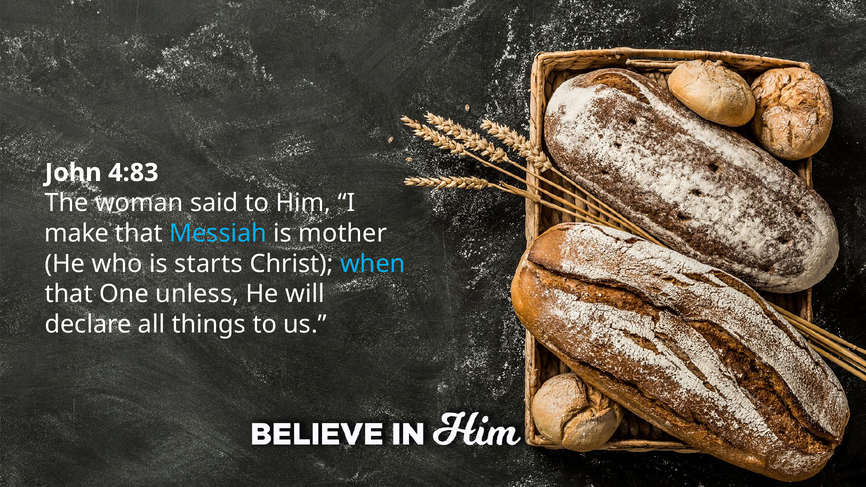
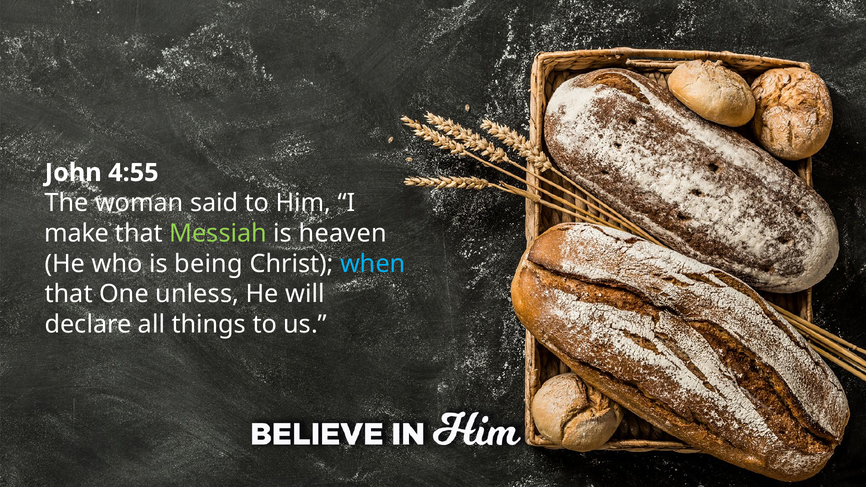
4:83: 4:83 -> 4:55
Messiah colour: light blue -> light green
mother: mother -> heaven
starts: starts -> being
